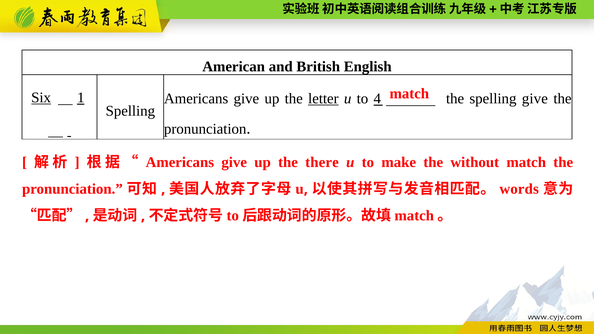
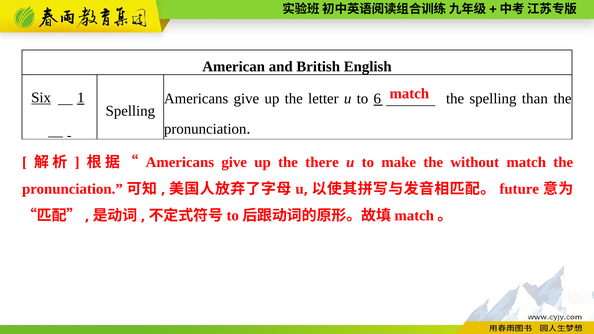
letter underline: present -> none
4: 4 -> 6
spelling give: give -> than
words: words -> future
